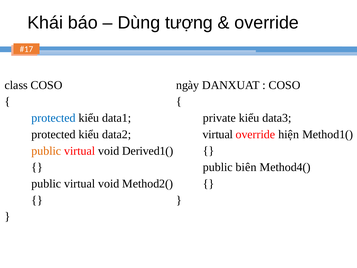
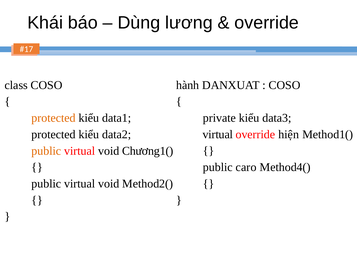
tượng: tượng -> lương
ngày: ngày -> hành
protected at (54, 118) colour: blue -> orange
Derived1(: Derived1( -> Chương1(
biên: biên -> caro
